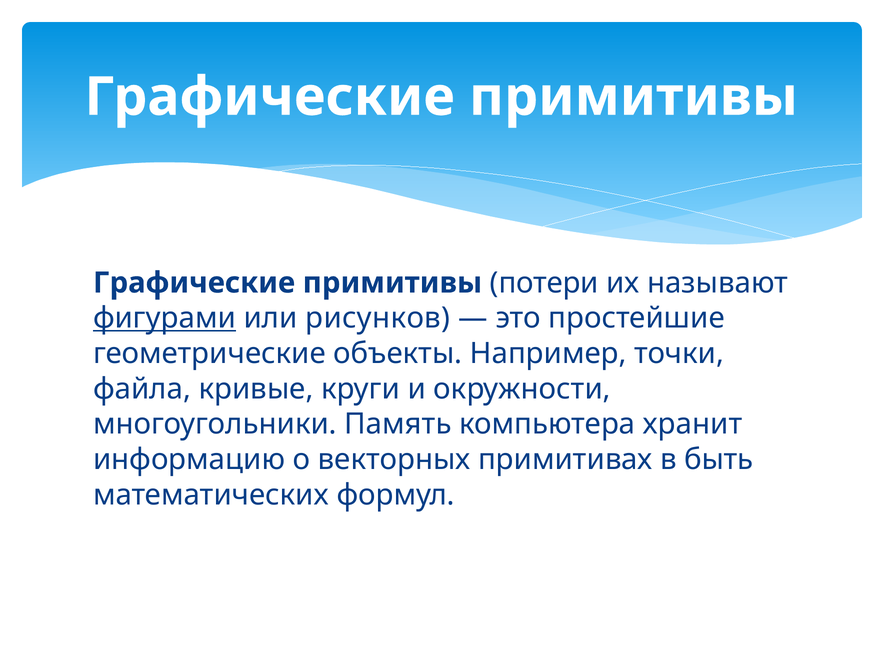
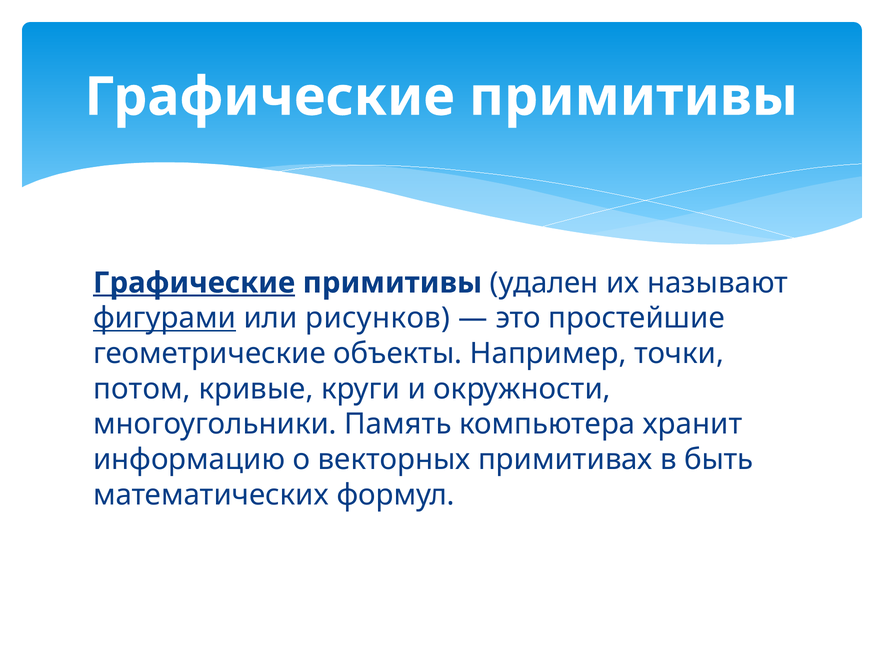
Графические at (194, 283) underline: none -> present
потери: потери -> удален
файла: файла -> потом
